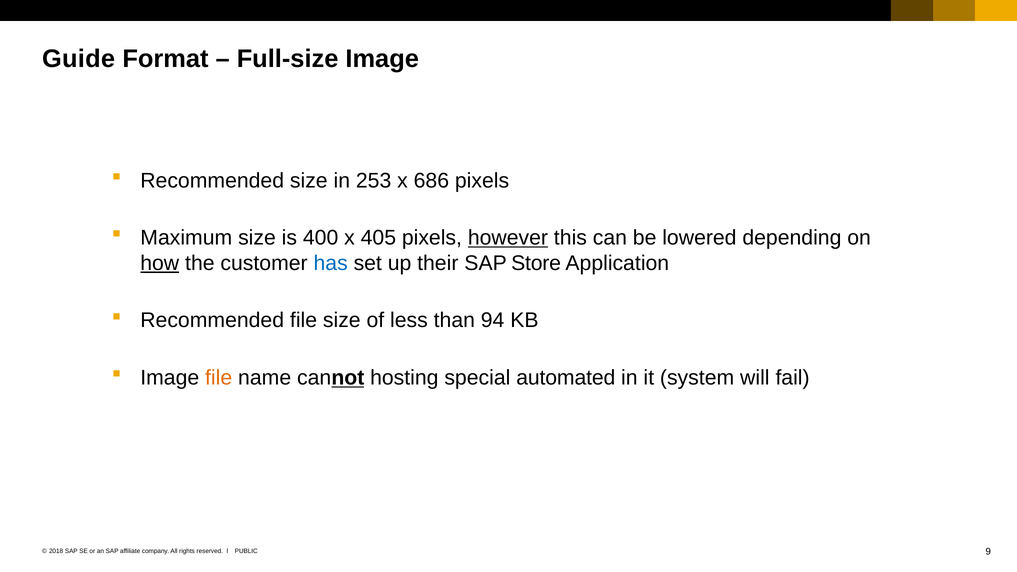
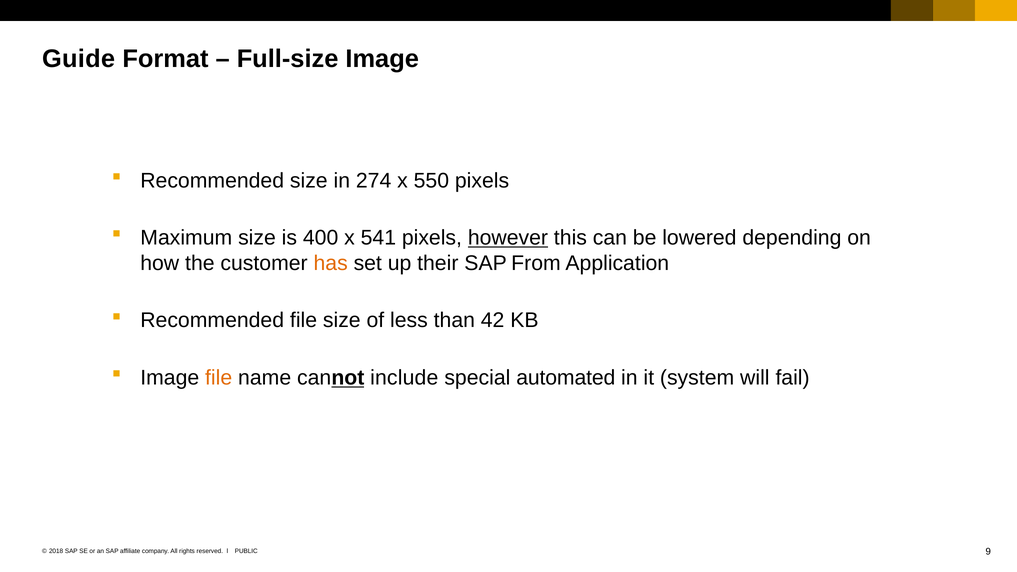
253: 253 -> 274
686: 686 -> 550
405: 405 -> 541
how underline: present -> none
has colour: blue -> orange
Store: Store -> From
94: 94 -> 42
hosting: hosting -> include
